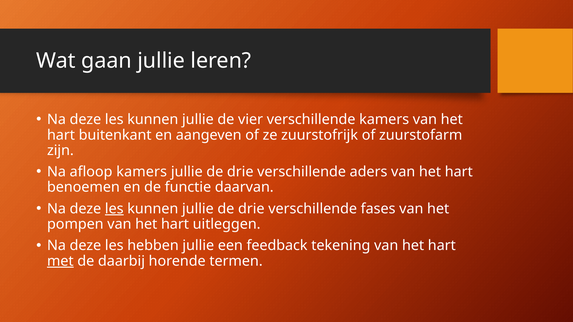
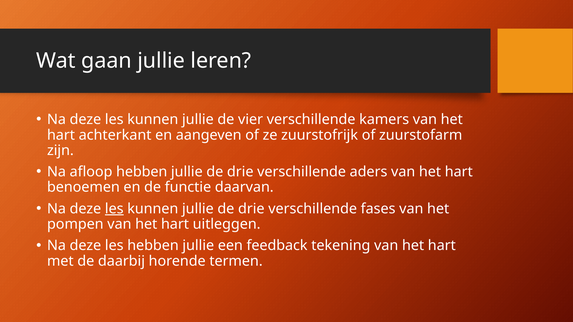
buitenkant: buitenkant -> achterkant
afloop kamers: kamers -> hebben
met underline: present -> none
